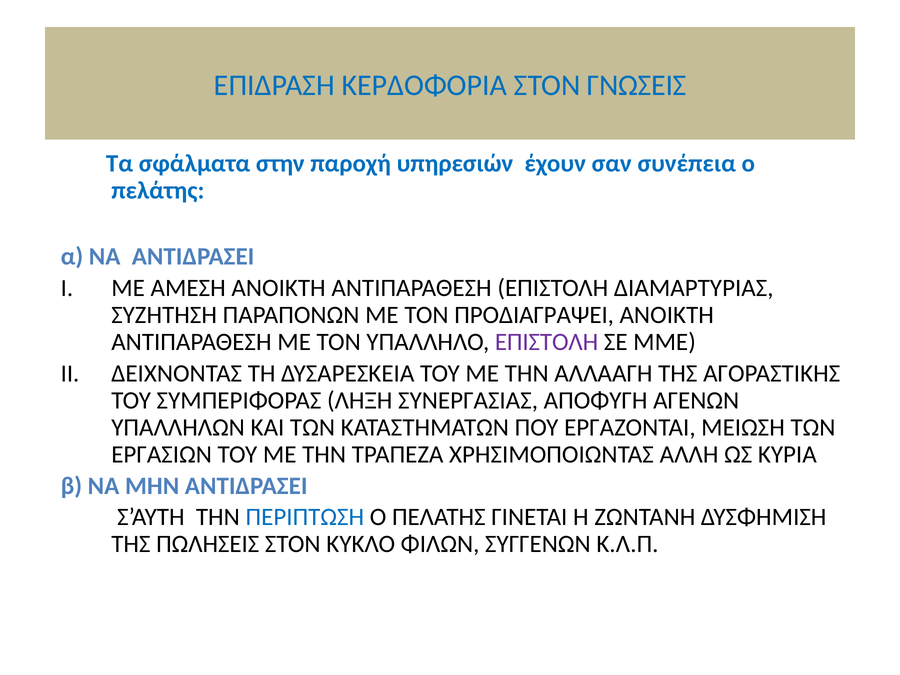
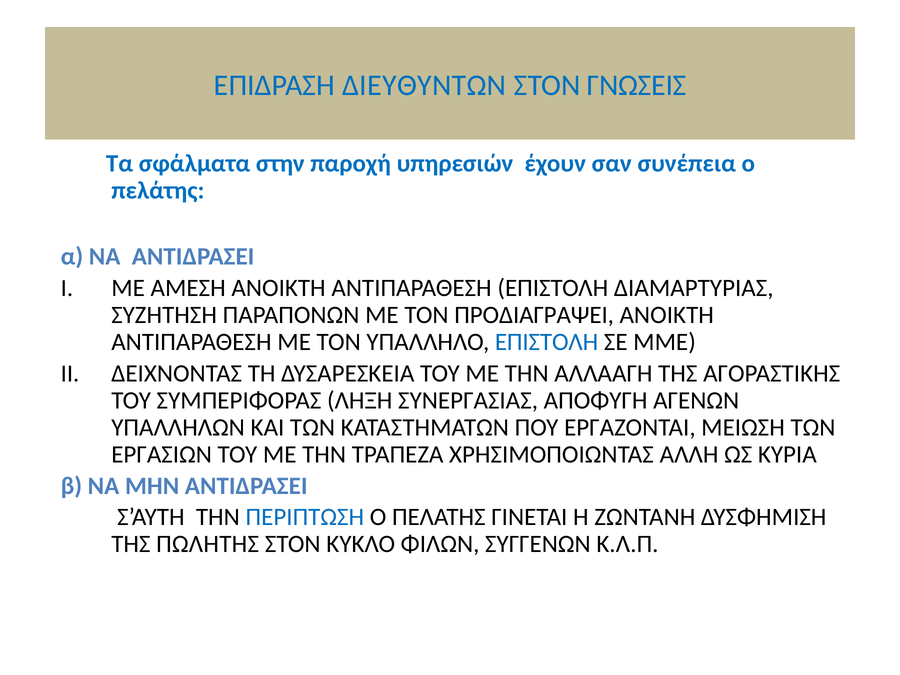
ΚΕΡΔΟΦΟΡΙΑ: ΚΕΡΔΟΦΟΡΙΑ -> ΔΙΕΥΘΥΝΤΩΝ
ΕΠΙΣΤΟΛΗ at (547, 342) colour: purple -> blue
ΠΩΛΗΣΕΙΣ: ΠΩΛΗΣΕΙΣ -> ΠΩΛΗΤΗΣ
